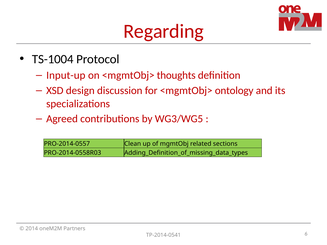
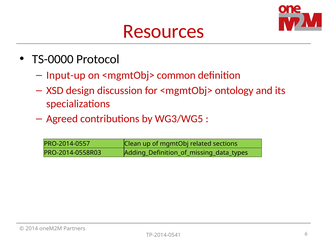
Regarding: Regarding -> Resources
TS-1004: TS-1004 -> TS-0000
thoughts: thoughts -> common
